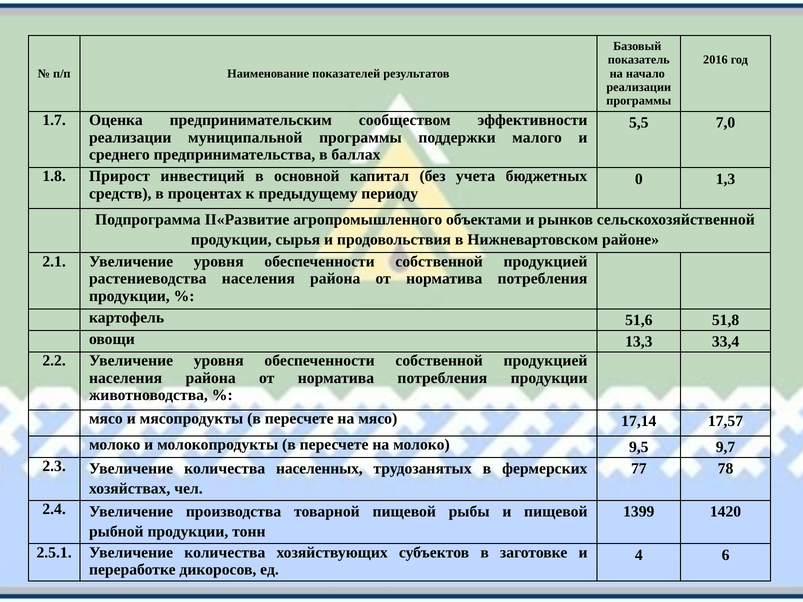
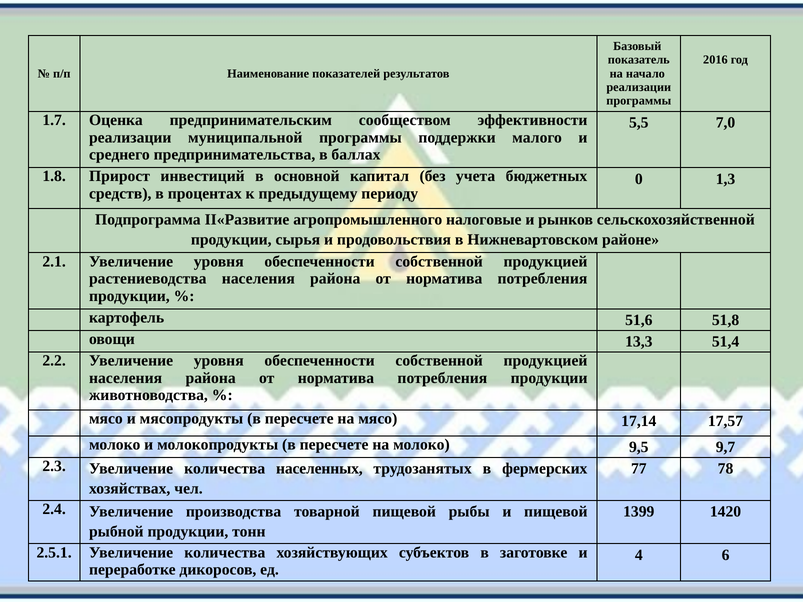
объектами: объектами -> налоговые
33,4: 33,4 -> 51,4
